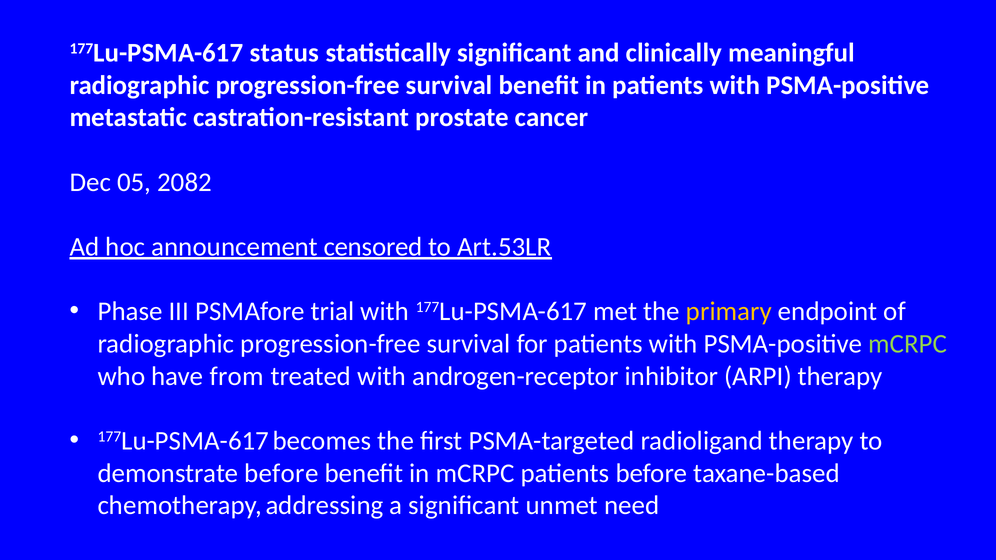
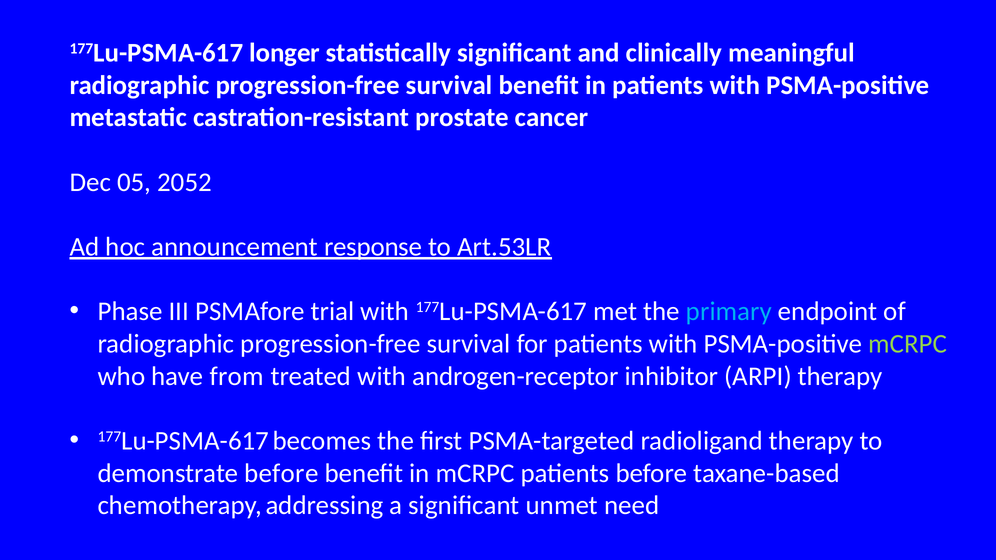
status: status -> longer
2082: 2082 -> 2052
censored: censored -> response
primary colour: yellow -> light blue
